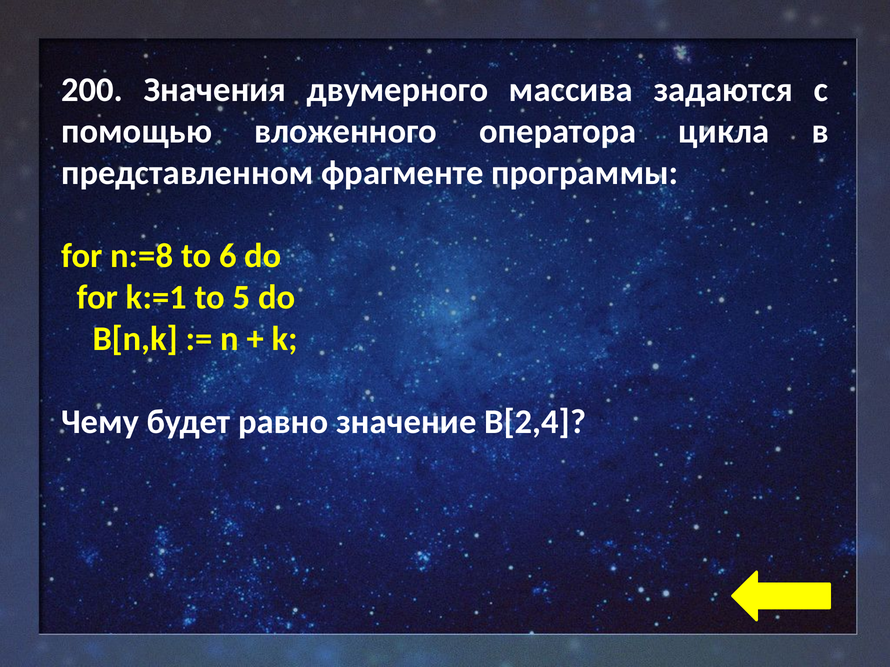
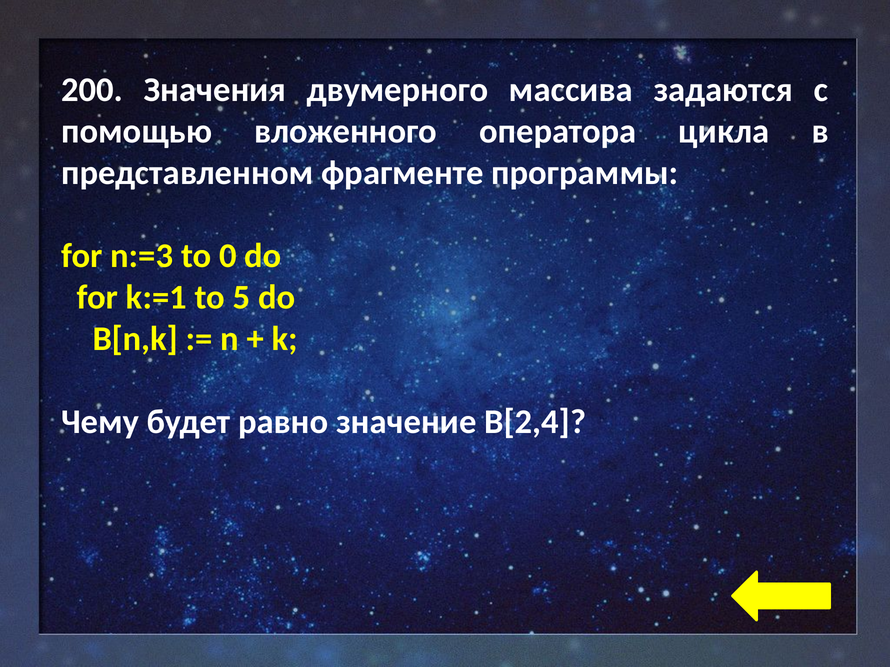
n:=8: n:=8 -> n:=3
6: 6 -> 0
